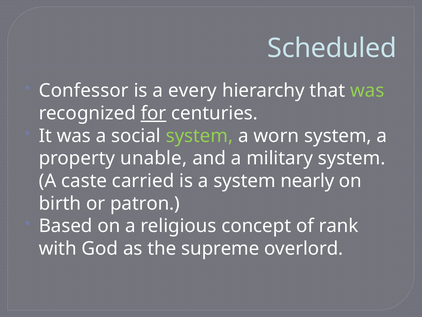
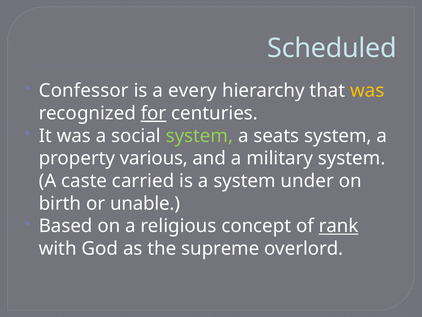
was at (367, 91) colour: light green -> yellow
worn: worn -> seats
unable: unable -> various
nearly: nearly -> under
patron: patron -> unable
rank underline: none -> present
